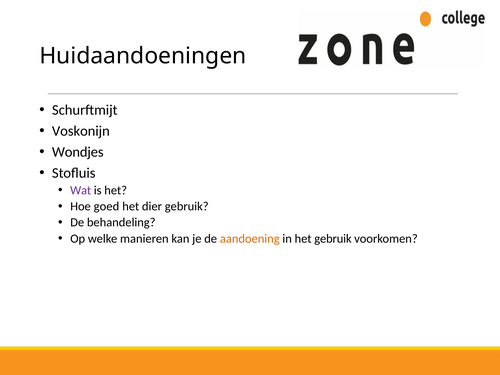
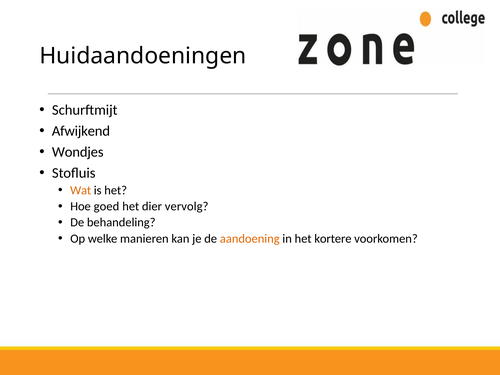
Voskonijn: Voskonijn -> Afwijkend
Wat colour: purple -> orange
dier gebruik: gebruik -> vervolg
het gebruik: gebruik -> kortere
